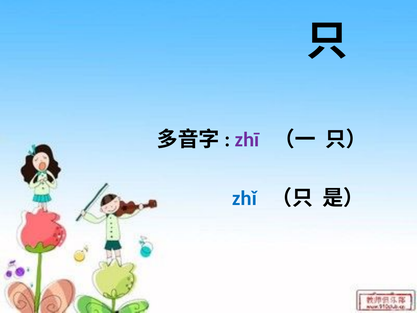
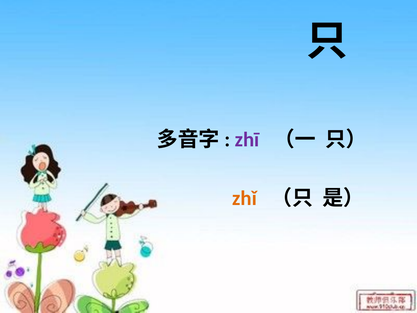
zhǐ colour: blue -> orange
